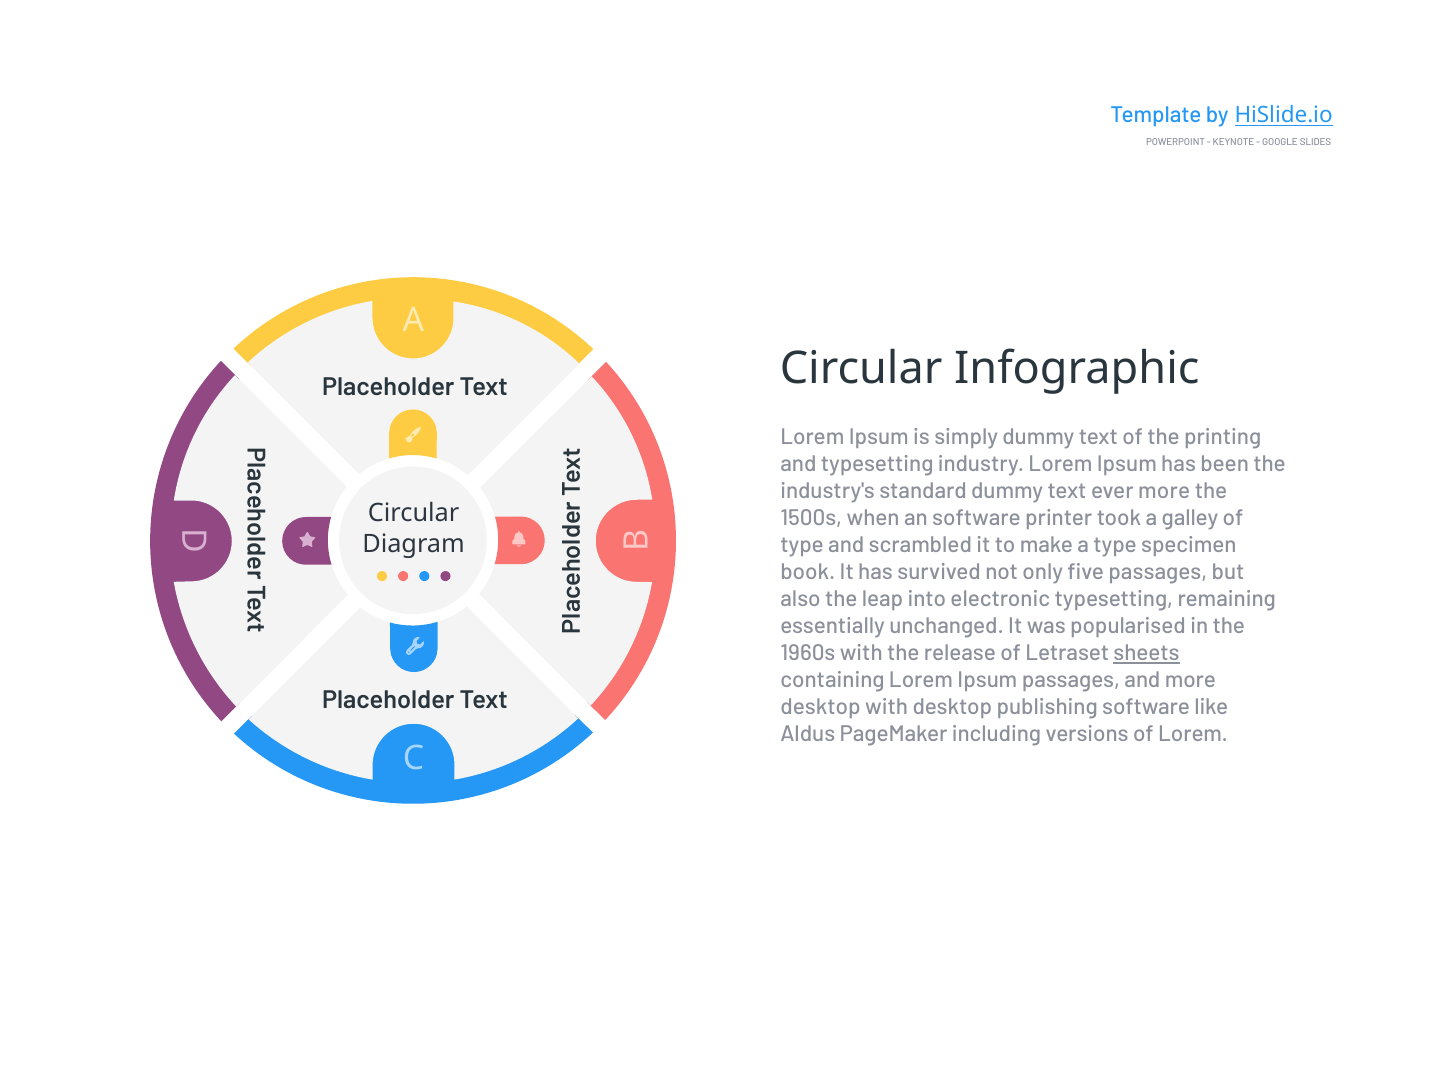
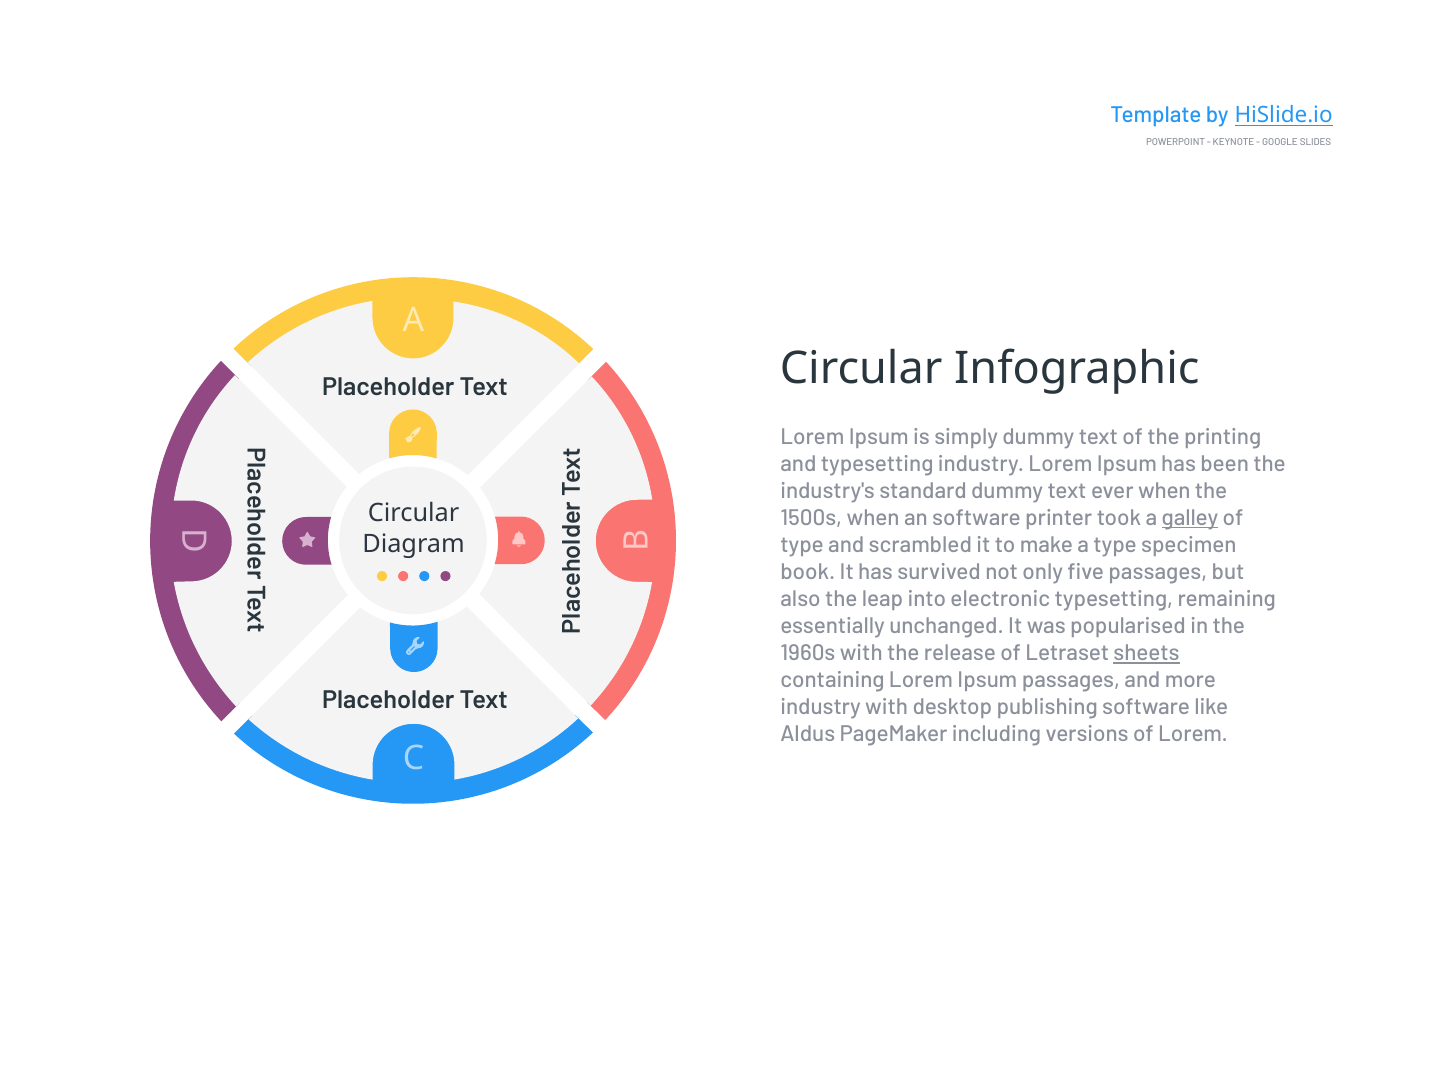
ever more: more -> when
galley underline: none -> present
desktop at (821, 707): desktop -> industry
